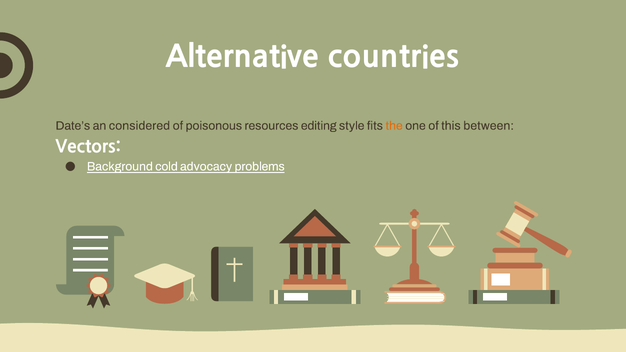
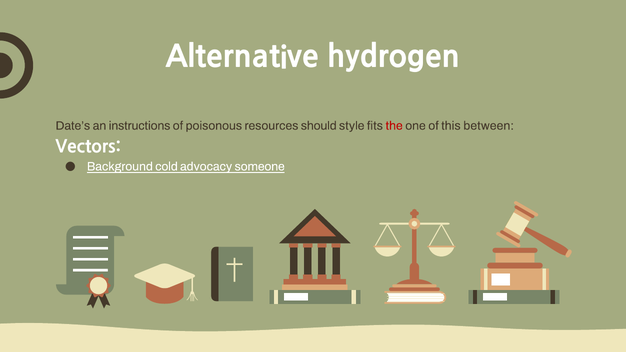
countries: countries -> hydrogen
considered: considered -> instructions
editing: editing -> should
the colour: orange -> red
problems: problems -> someone
